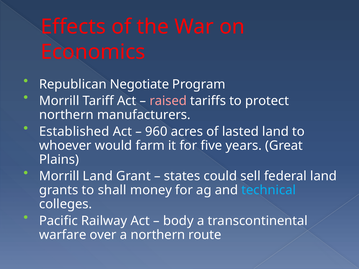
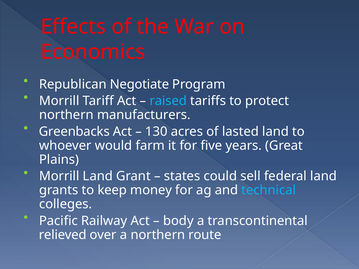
raised colour: pink -> light blue
Established: Established -> Greenbacks
960: 960 -> 130
shall: shall -> keep
warfare: warfare -> relieved
